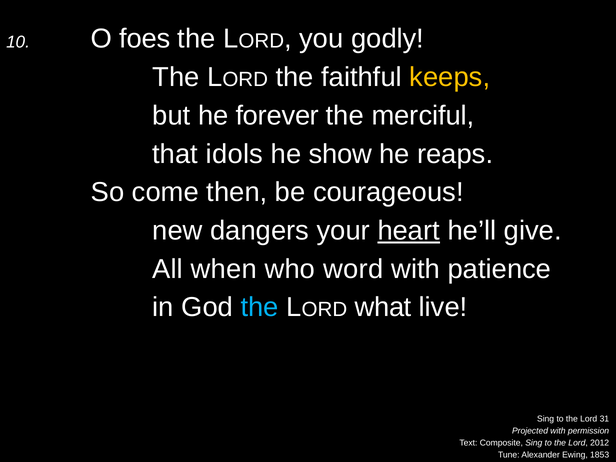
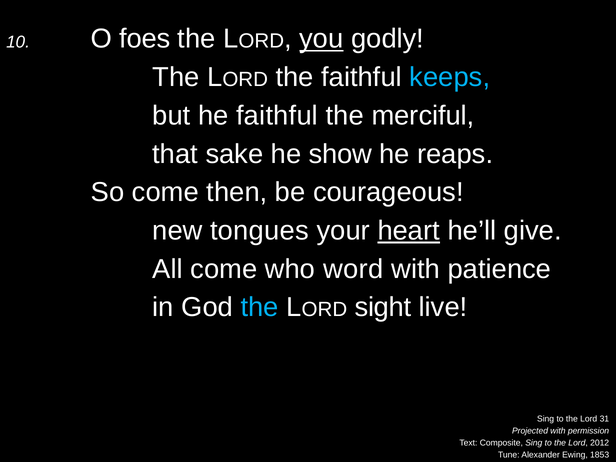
you underline: none -> present
keeps colour: yellow -> light blue
he forever: forever -> faithful
idols: idols -> sake
dangers: dangers -> tongues
All when: when -> come
what: what -> sight
